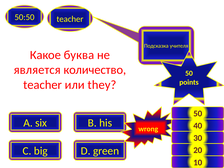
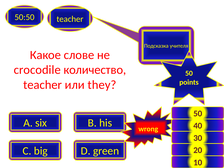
буква: буква -> слове
является: является -> crocodile
